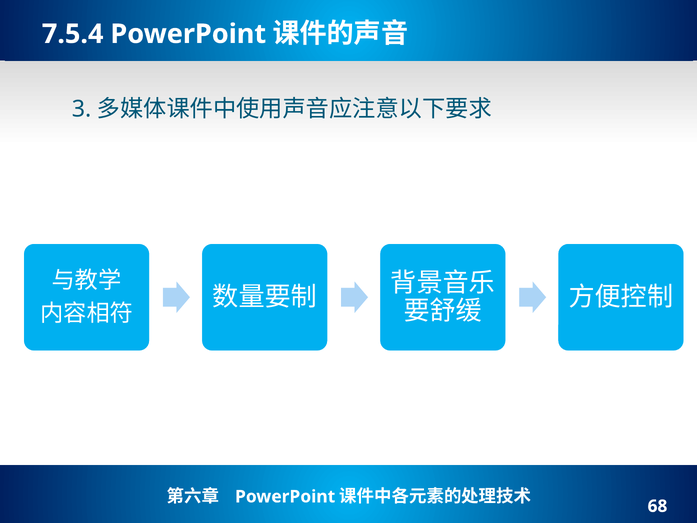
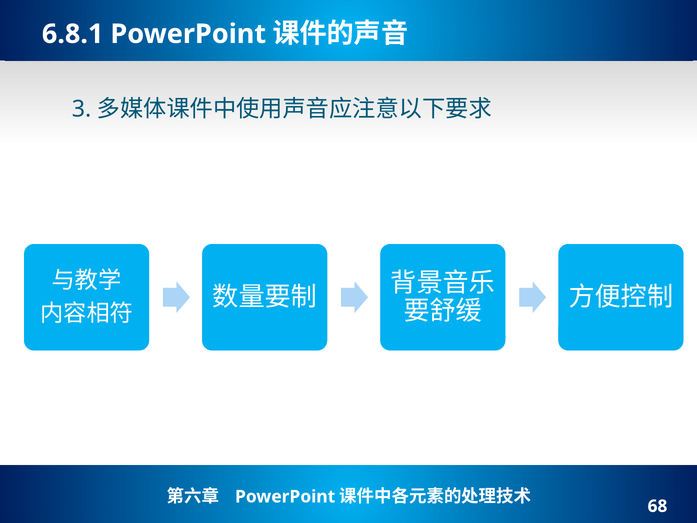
7.5.4: 7.5.4 -> 6.8.1
